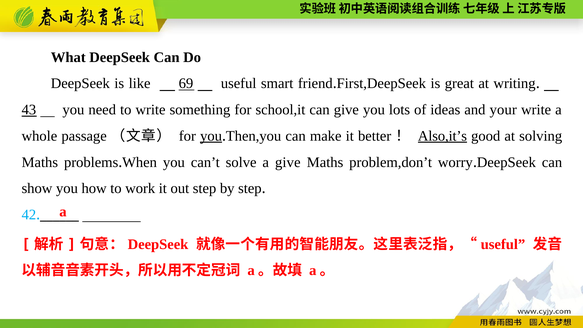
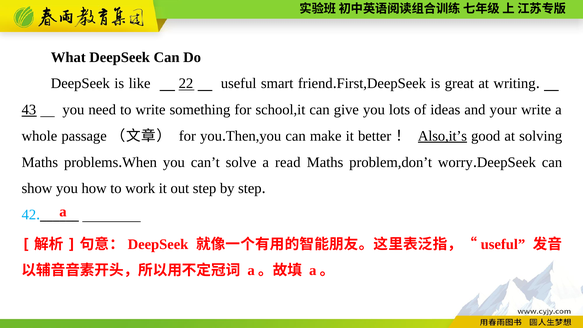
69: 69 -> 22
you at (211, 136) underline: present -> none
a give: give -> read
